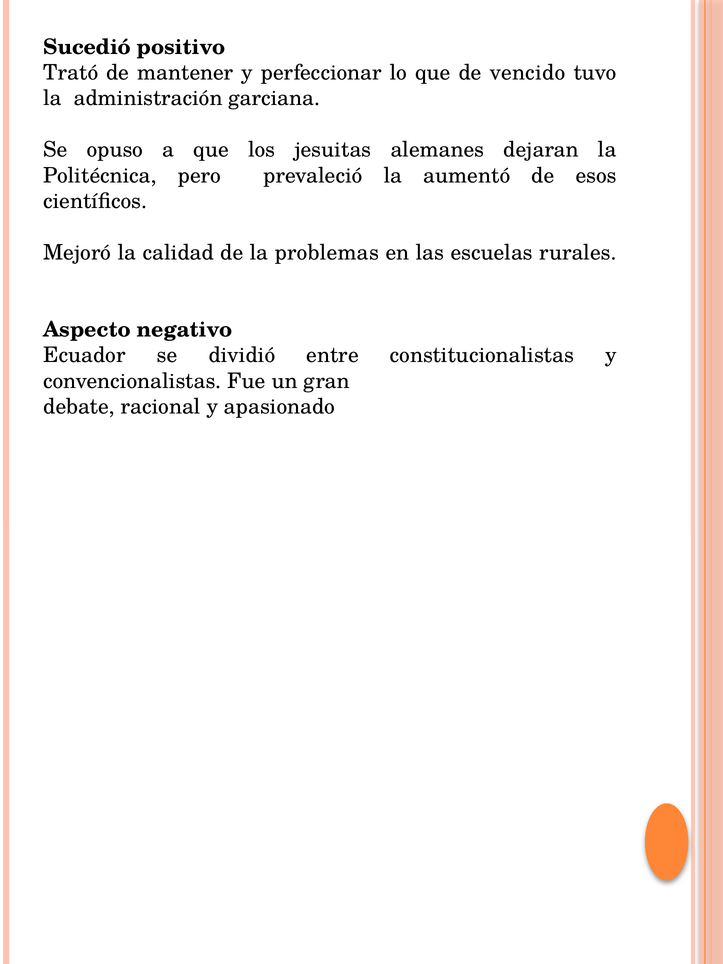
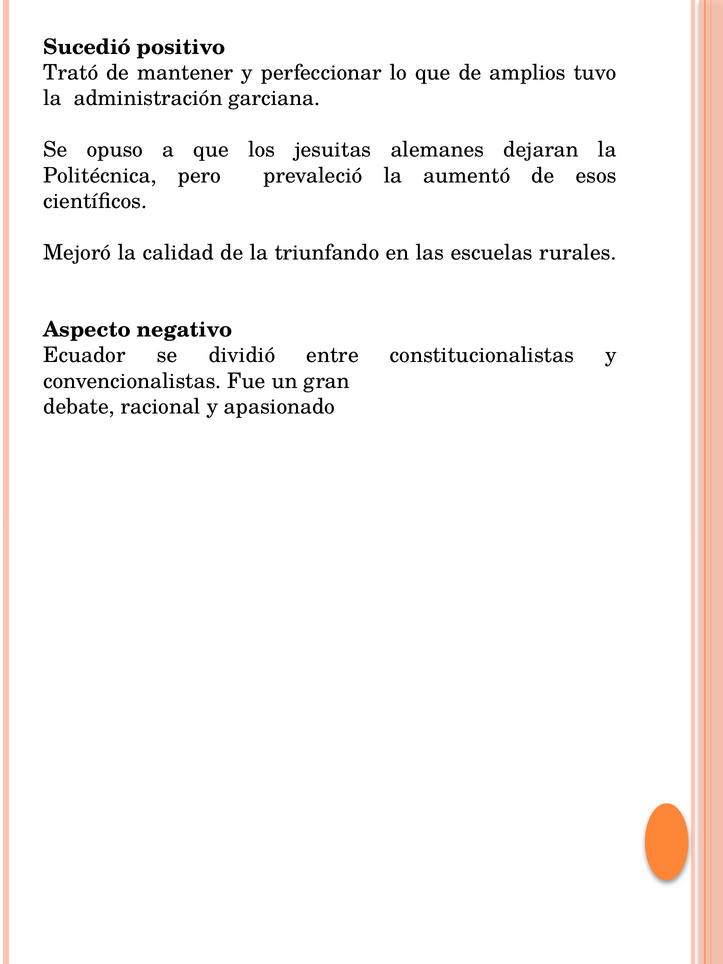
vencido: vencido -> amplios
problemas: problemas -> triunfando
